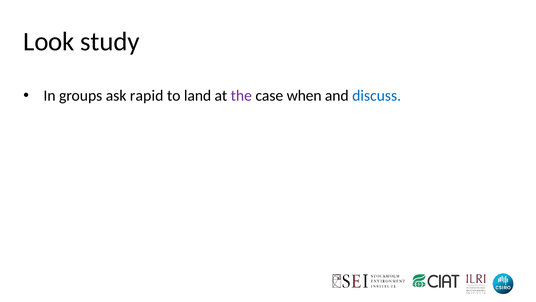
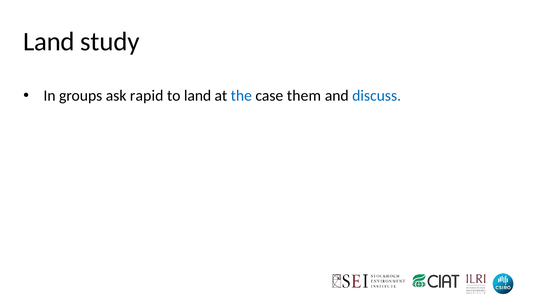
Look at (49, 42): Look -> Land
the colour: purple -> blue
when: when -> them
